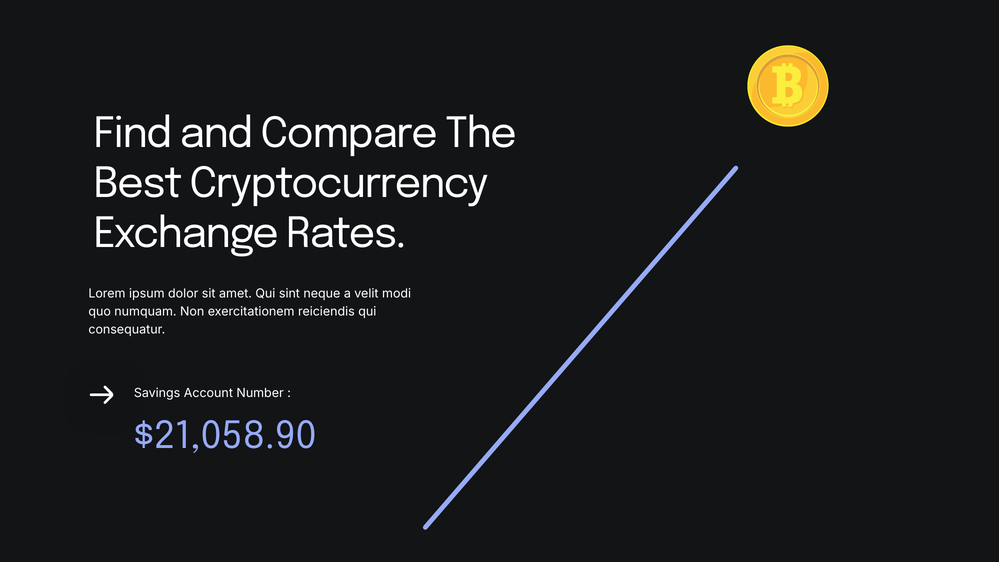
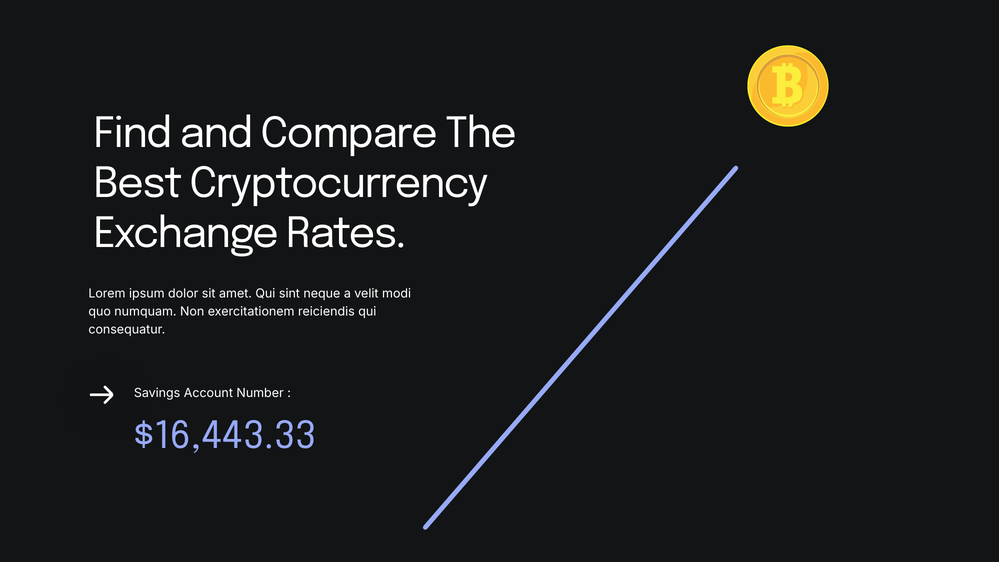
$21,058.90: $21,058.90 -> $16,443.33
